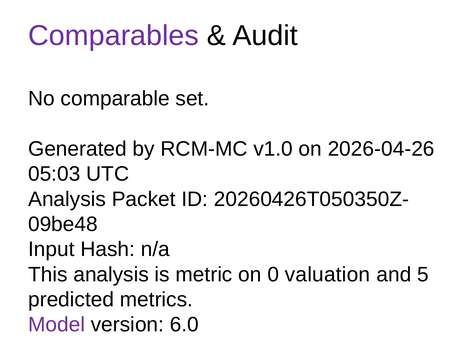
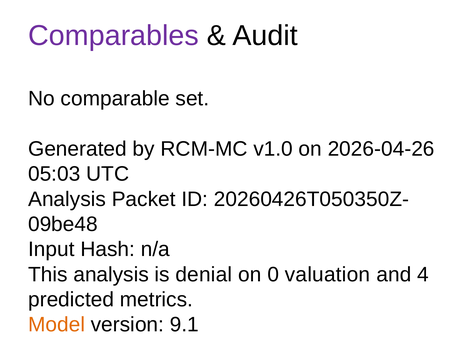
metric: metric -> denial
5: 5 -> 4
Model colour: purple -> orange
6.0: 6.0 -> 9.1
